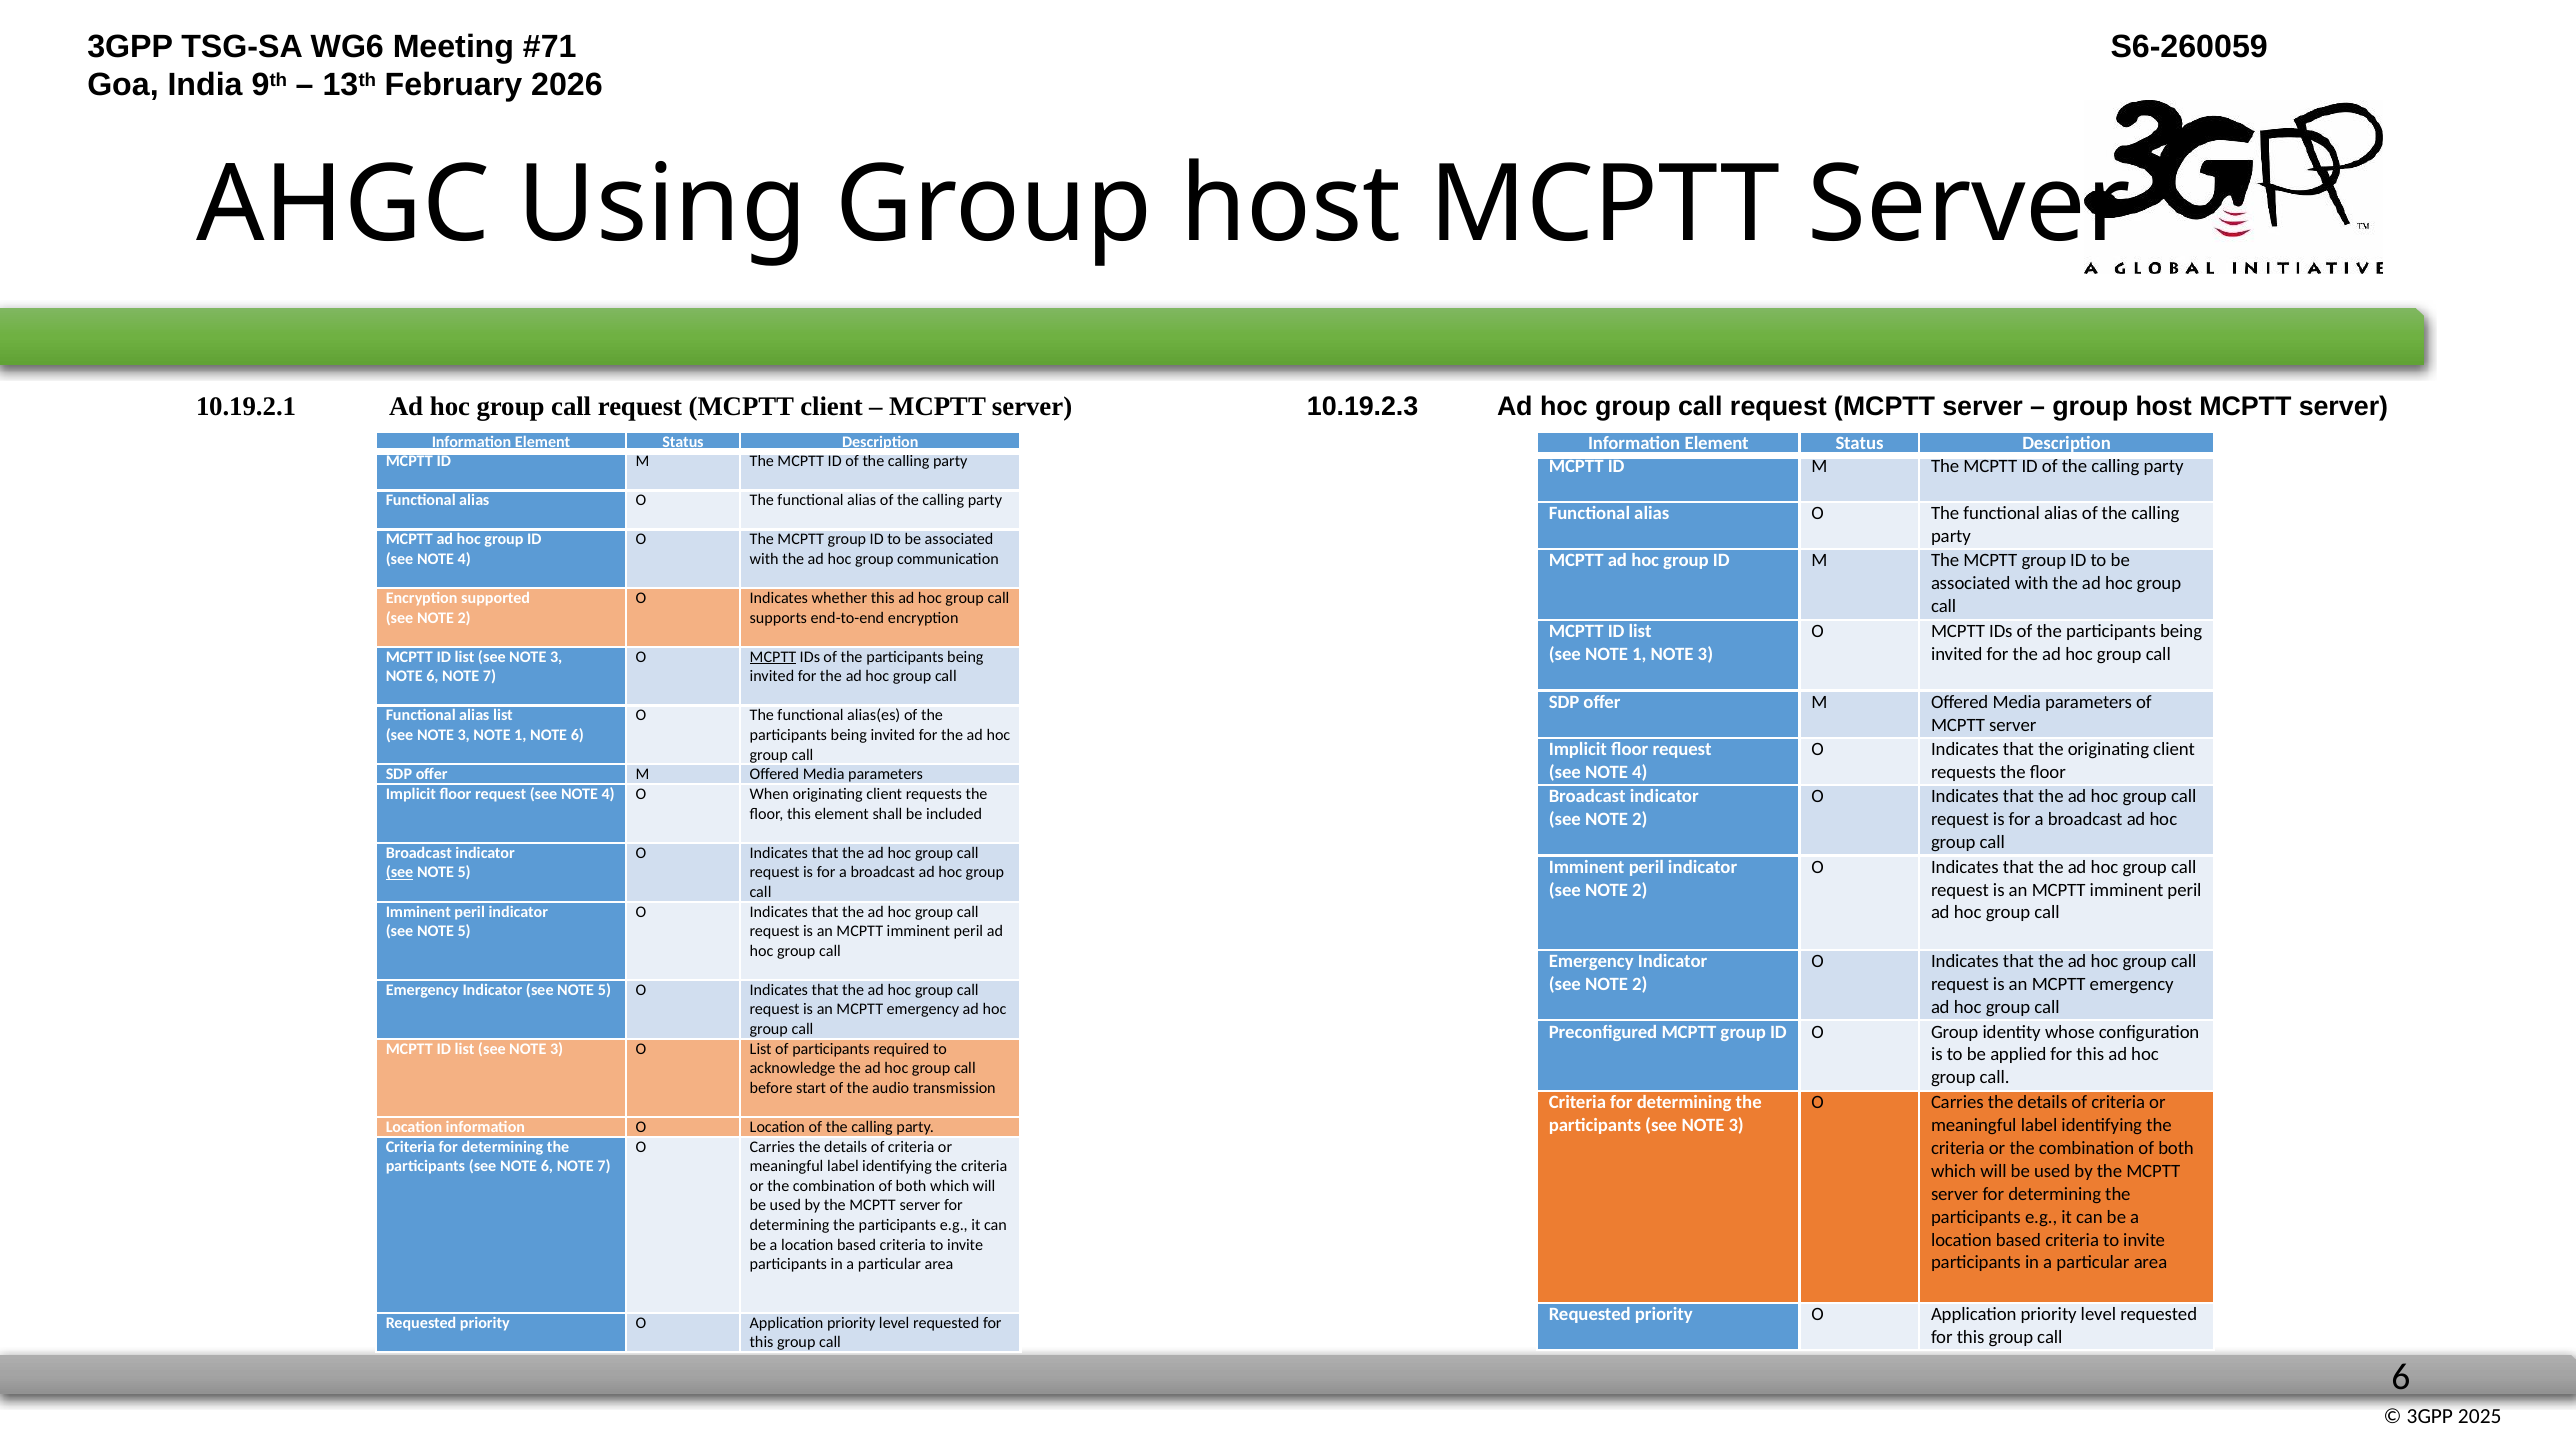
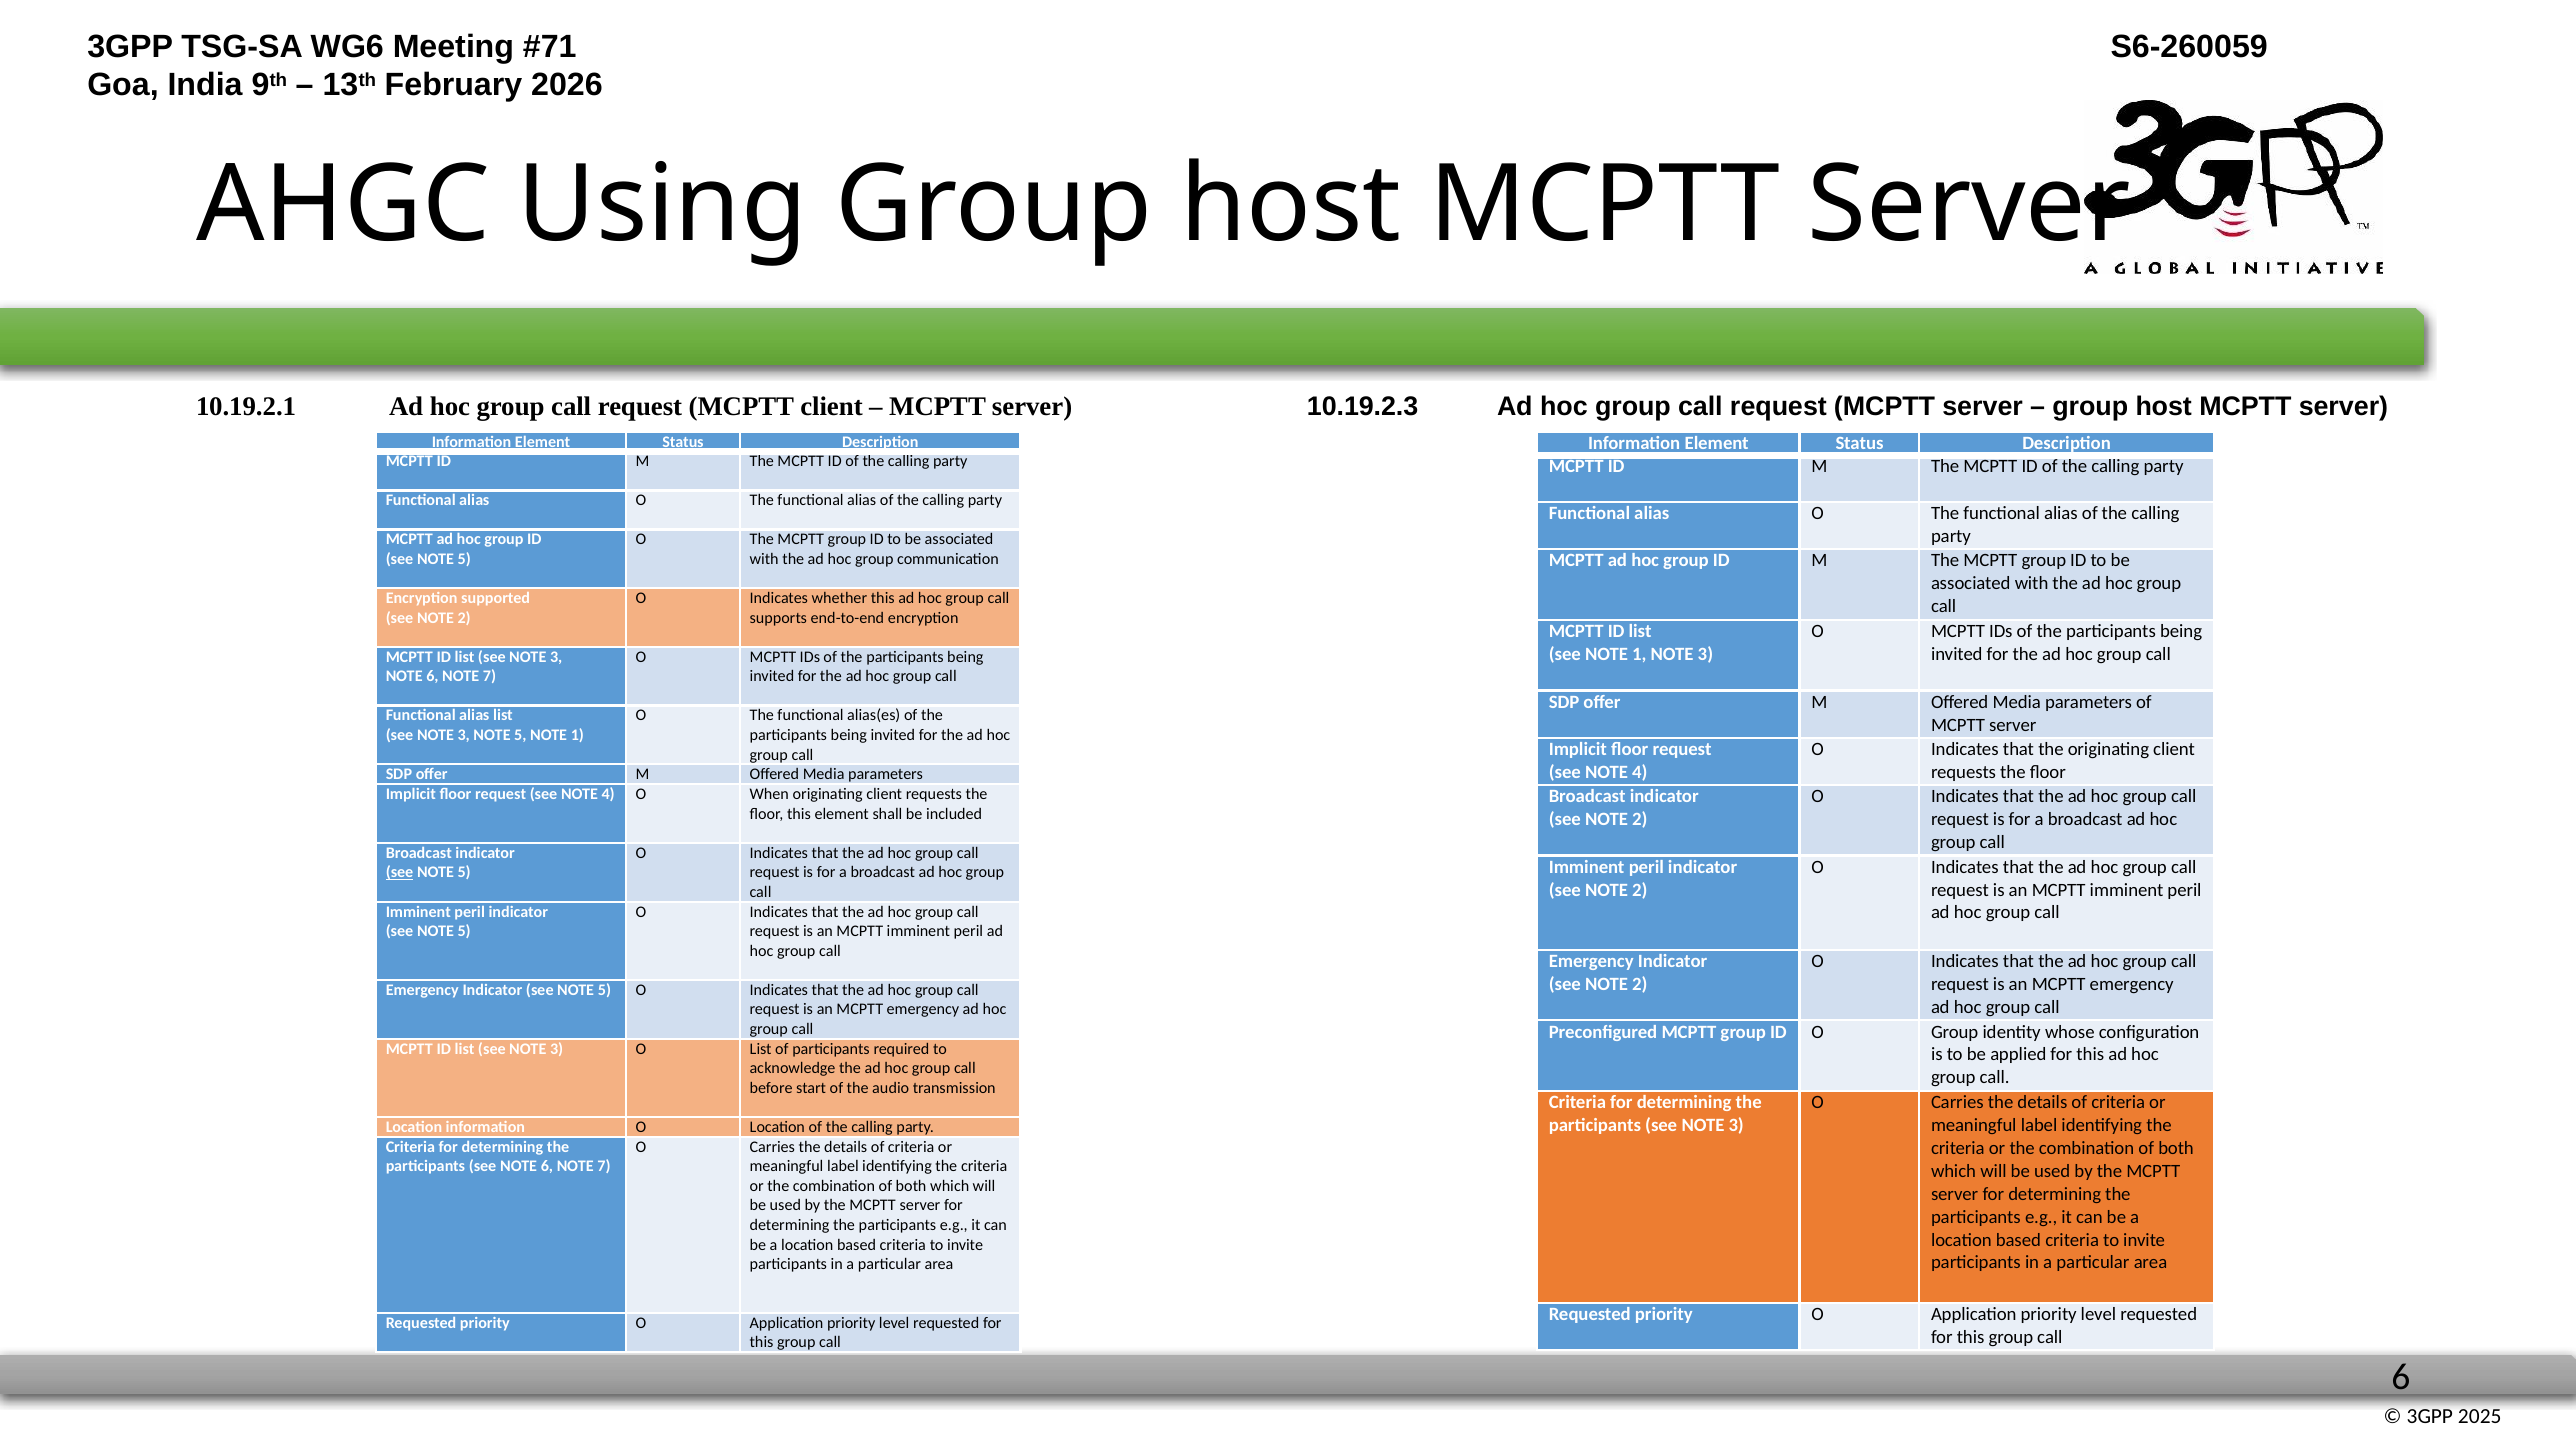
4 at (464, 559): 4 -> 5
MCPTT at (773, 657) underline: present -> none
3 NOTE 1: 1 -> 5
6 at (577, 735): 6 -> 1
